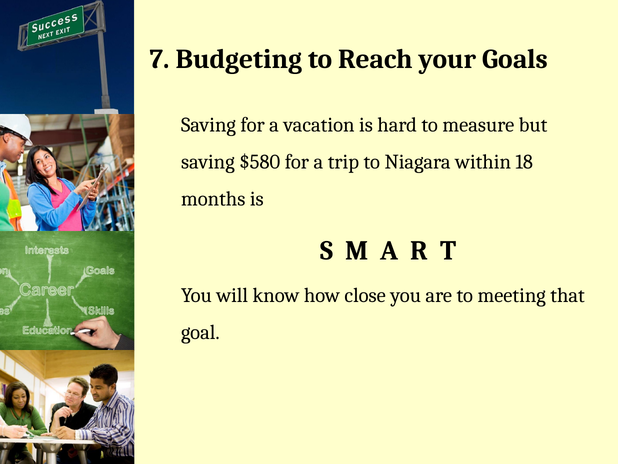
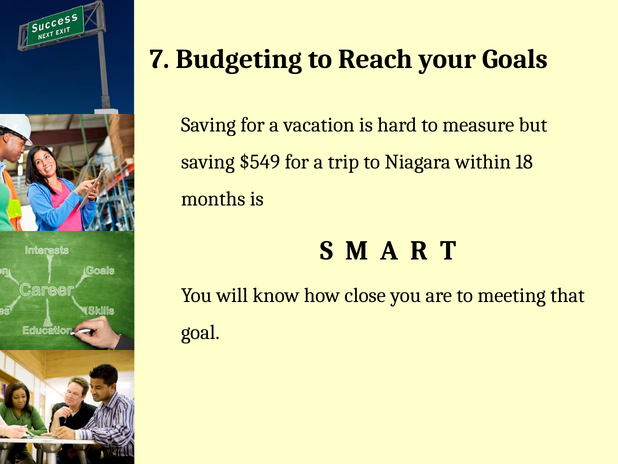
$580: $580 -> $549
